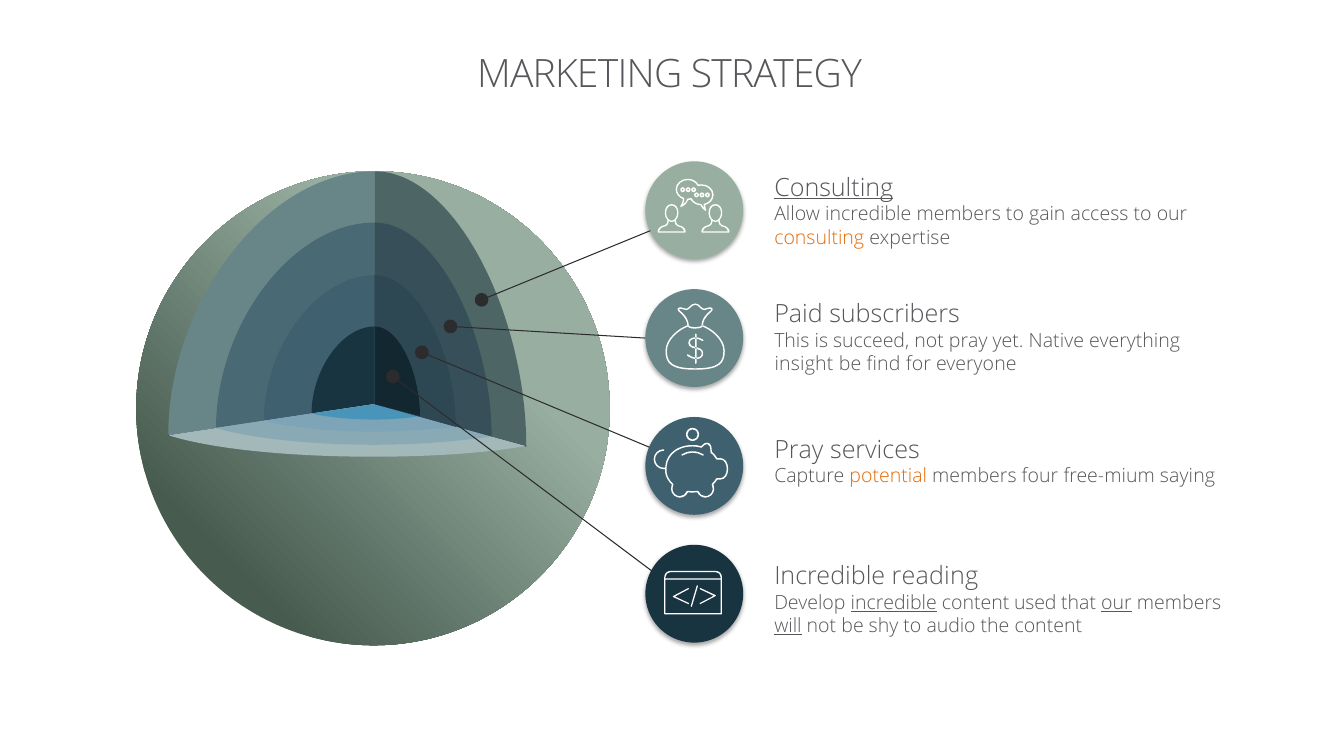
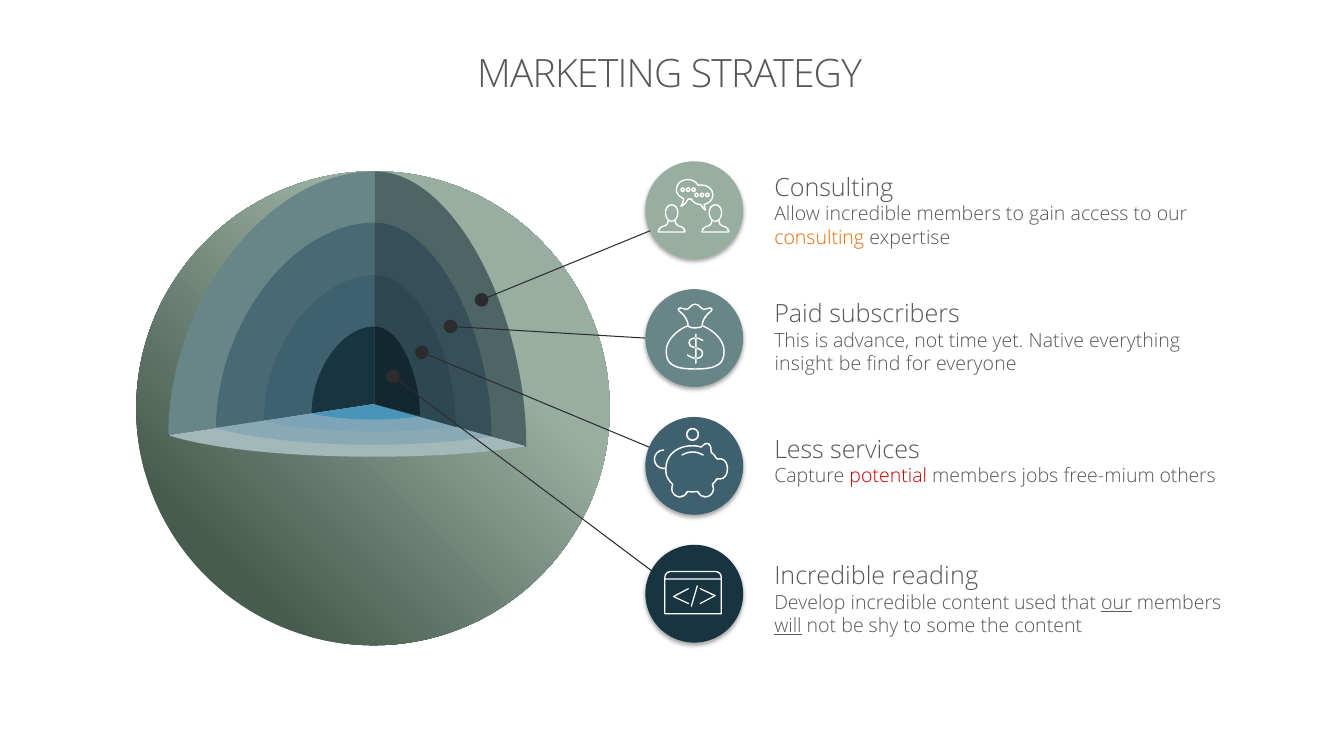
Consulting at (834, 188) underline: present -> none
succeed: succeed -> advance
not pray: pray -> time
Pray at (799, 450): Pray -> Less
potential colour: orange -> red
four: four -> jobs
saying: saying -> others
incredible at (894, 603) underline: present -> none
audio: audio -> some
